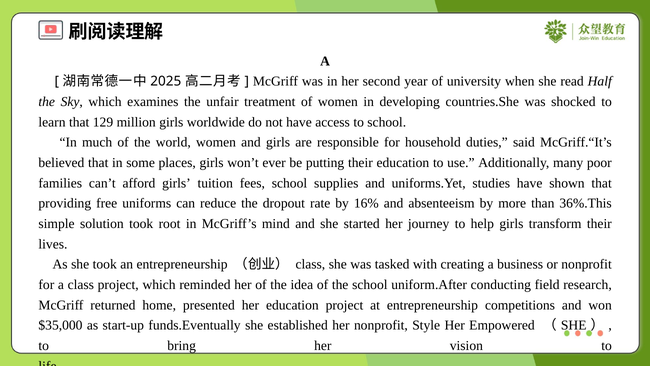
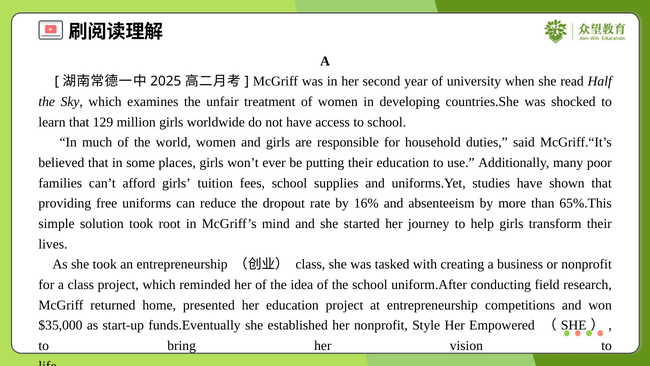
36%.This: 36%.This -> 65%.This
